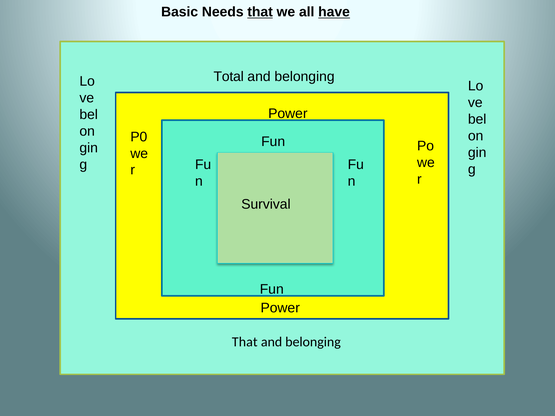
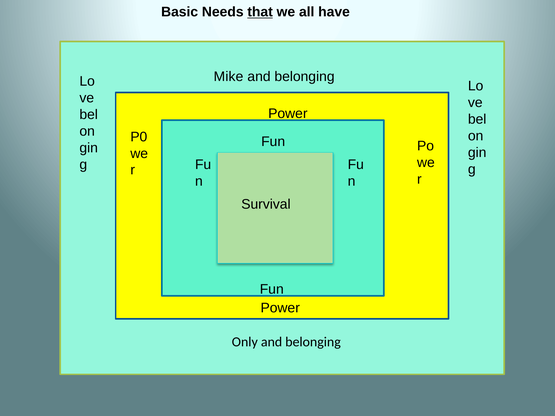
have underline: present -> none
Total: Total -> Mike
That at (245, 342): That -> Only
